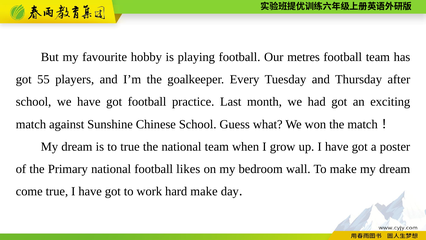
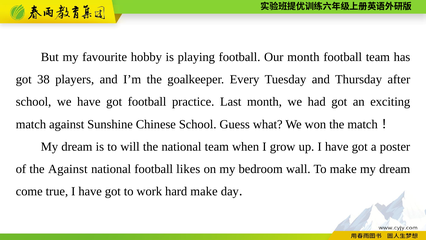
Our metres: metres -> month
55: 55 -> 38
to true: true -> will
the Primary: Primary -> Against
